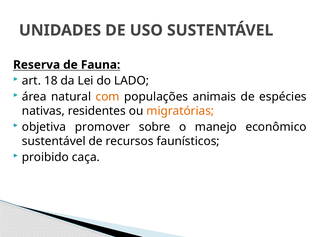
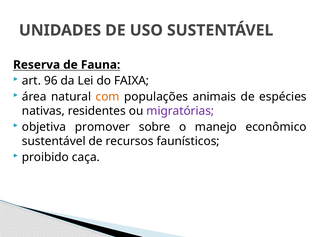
18: 18 -> 96
LADO: LADO -> FAIXA
migratórias colour: orange -> purple
